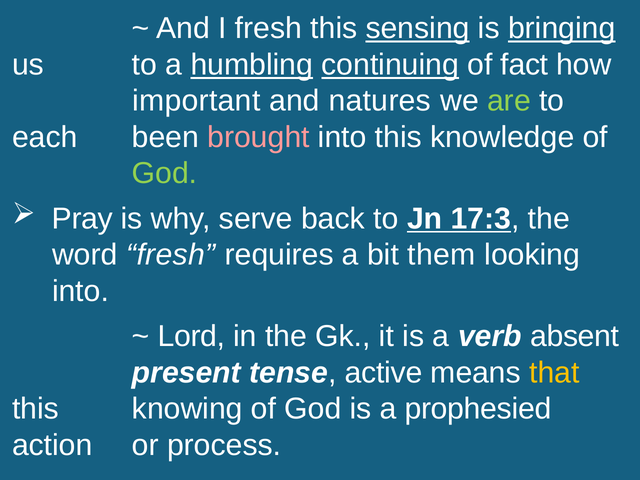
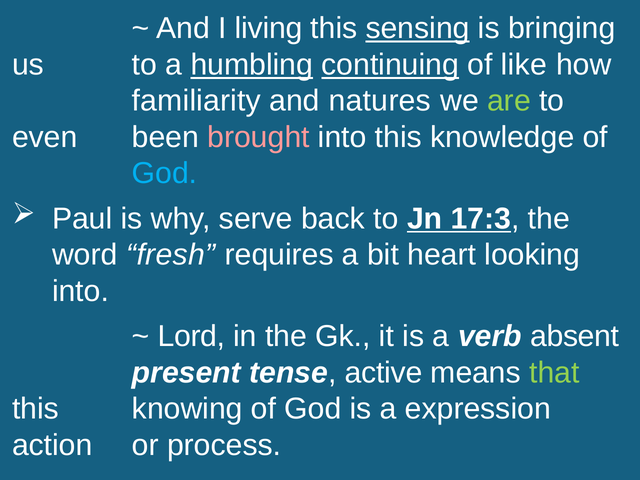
I fresh: fresh -> living
bringing underline: present -> none
fact: fact -> like
important: important -> familiarity
each: each -> even
God at (165, 173) colour: light green -> light blue
Pray: Pray -> Paul
them: them -> heart
that colour: yellow -> light green
prophesied: prophesied -> expression
